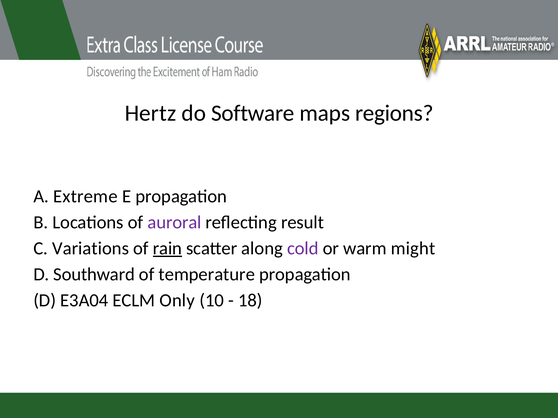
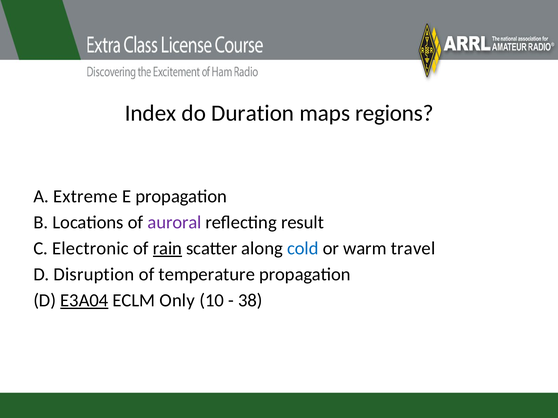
Hertz: Hertz -> Index
Software: Software -> Duration
Variations: Variations -> Electronic
cold colour: purple -> blue
might: might -> travel
Southward: Southward -> Disruption
E3A04 underline: none -> present
18: 18 -> 38
